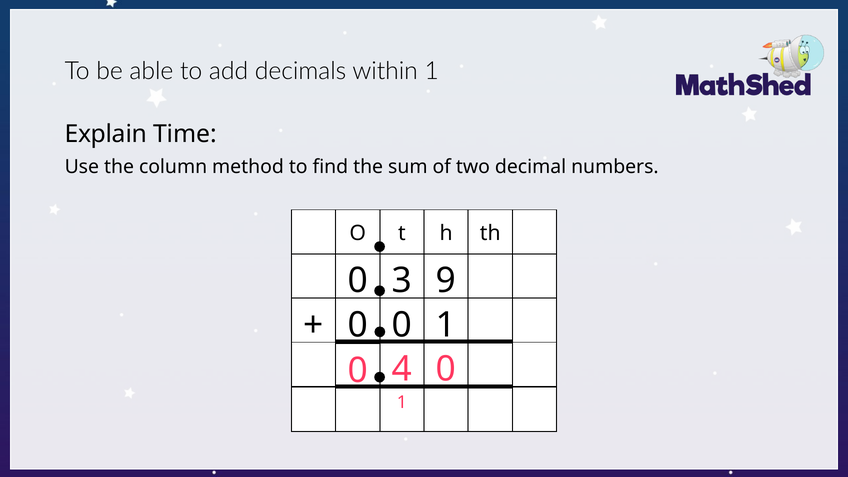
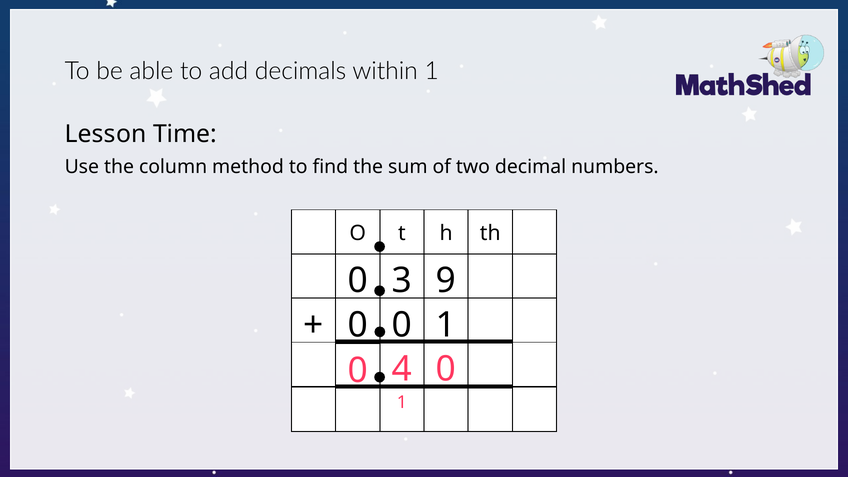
Explain: Explain -> Lesson
